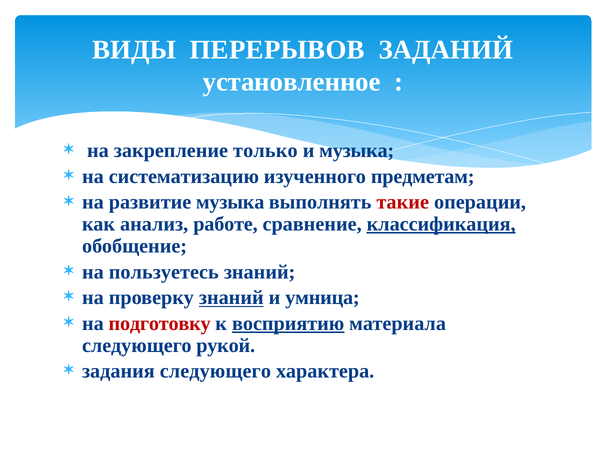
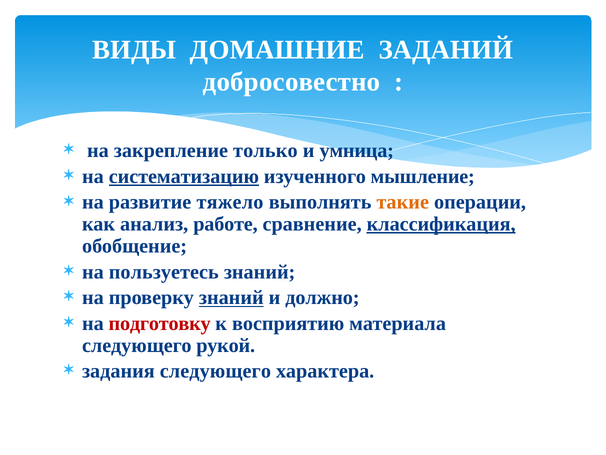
ПЕРЕРЫВОВ: ПЕРЕРЫВОВ -> ДОМАШНИЕ
установленное: установленное -> добросовестно
и музыка: музыка -> умница
систематизацию underline: none -> present
предметам: предметам -> мышление
развитие музыка: музыка -> тяжело
такие colour: red -> orange
умница: умница -> должно
восприятию underline: present -> none
